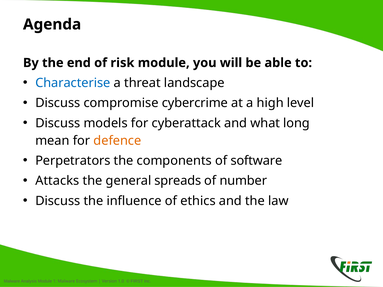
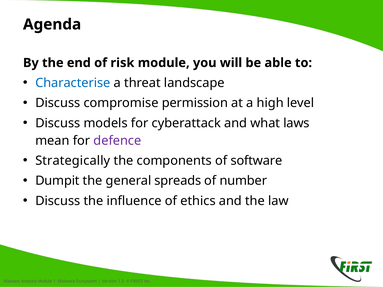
cybercrime: cybercrime -> permission
long: long -> laws
defence colour: orange -> purple
Perpetrators: Perpetrators -> Strategically
Attacks: Attacks -> Dumpit
